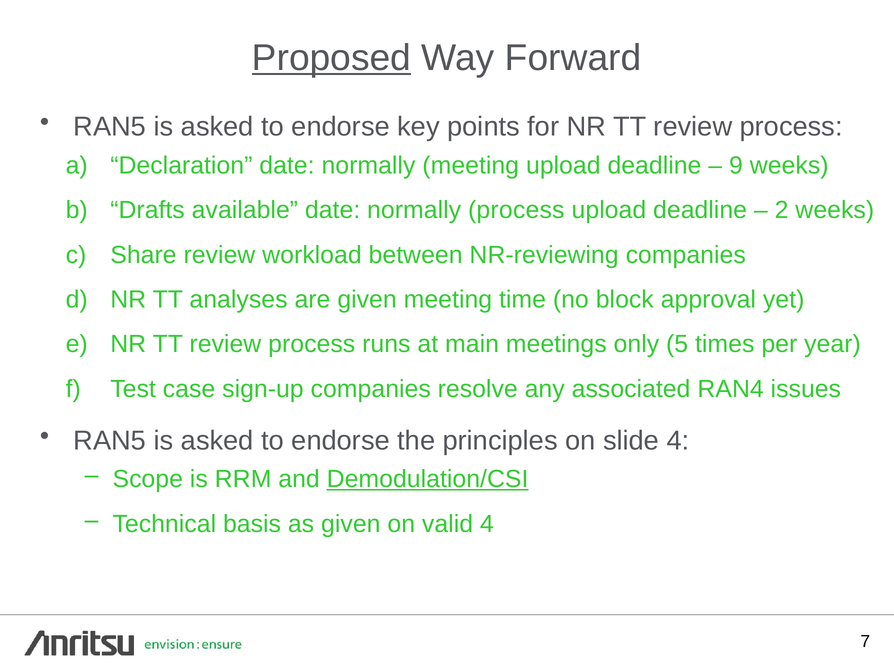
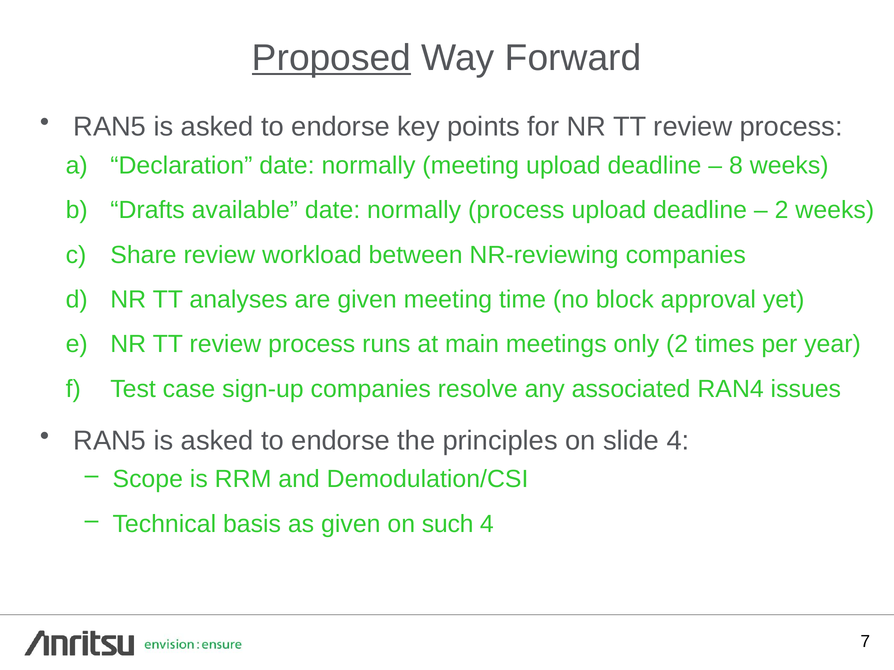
9: 9 -> 8
only 5: 5 -> 2
Demodulation/CSI underline: present -> none
valid: valid -> such
